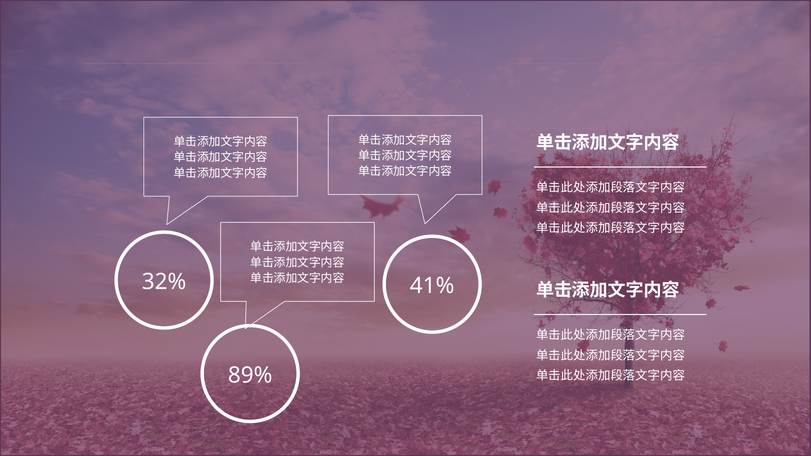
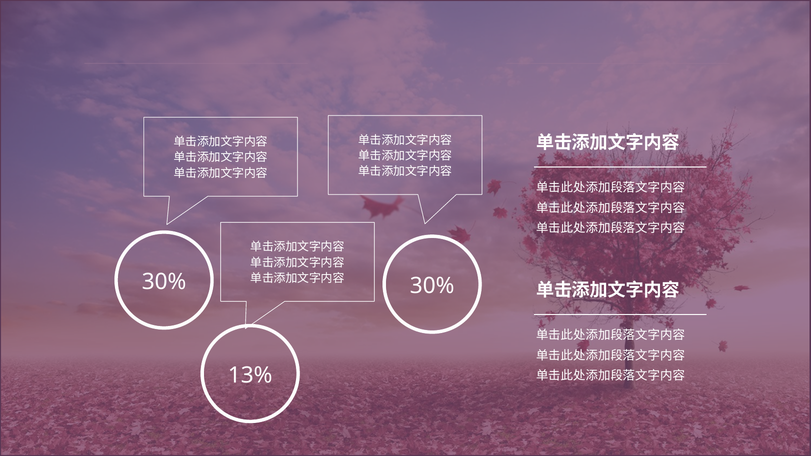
41% at (432, 286): 41% -> 30%
32% at (164, 282): 32% -> 30%
89%: 89% -> 13%
